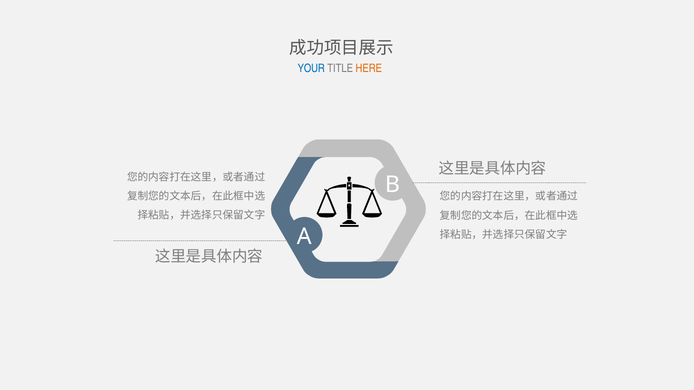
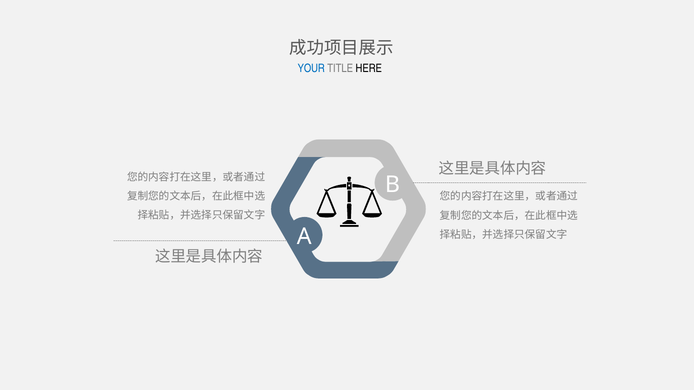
HERE colour: orange -> black
